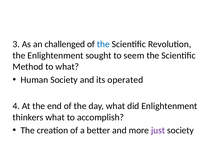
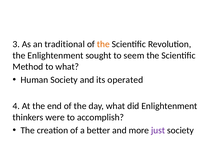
challenged: challenged -> traditional
the at (103, 44) colour: blue -> orange
thinkers what: what -> were
